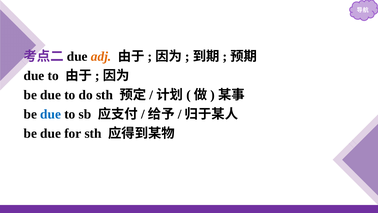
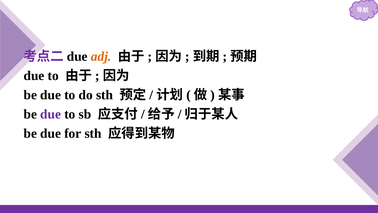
due at (51, 114) colour: blue -> purple
